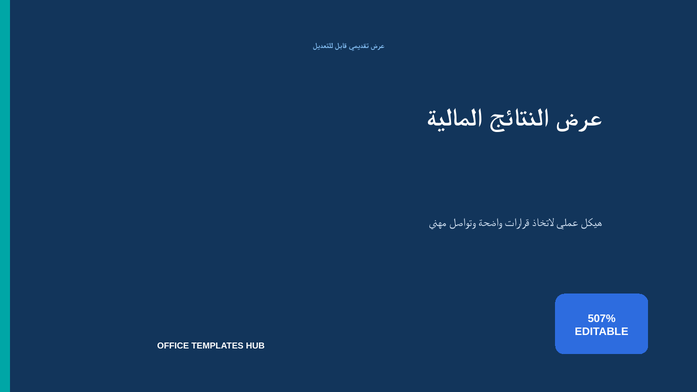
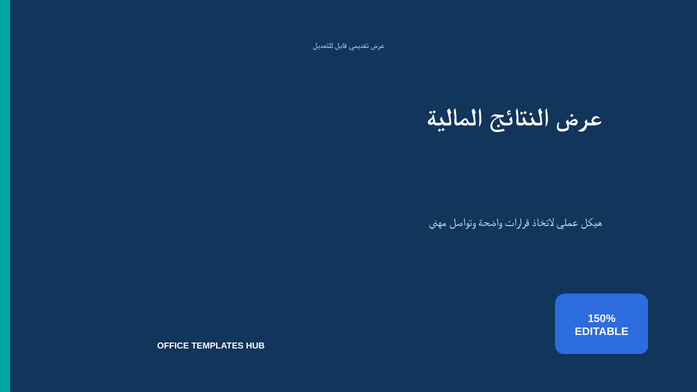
507%: 507% -> 150%
